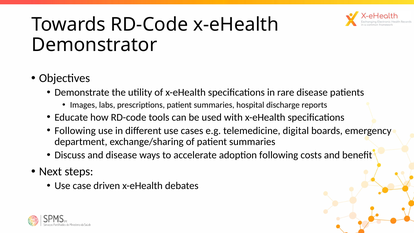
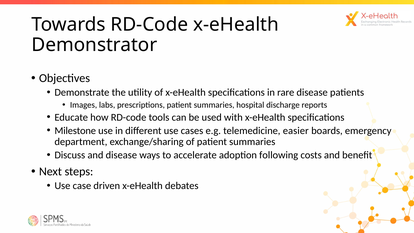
Following at (75, 131): Following -> Milestone
digital: digital -> easier
